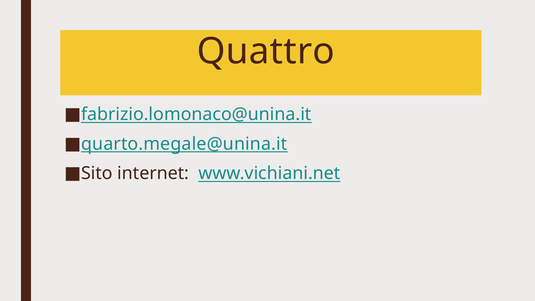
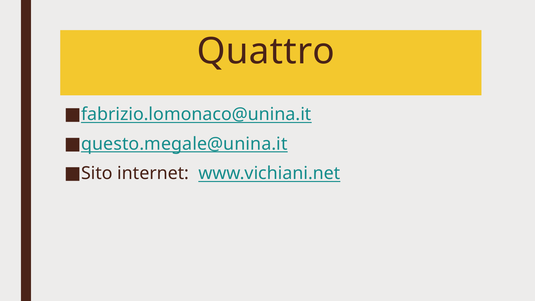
quarto.megale@unina.it: quarto.megale@unina.it -> questo.megale@unina.it
